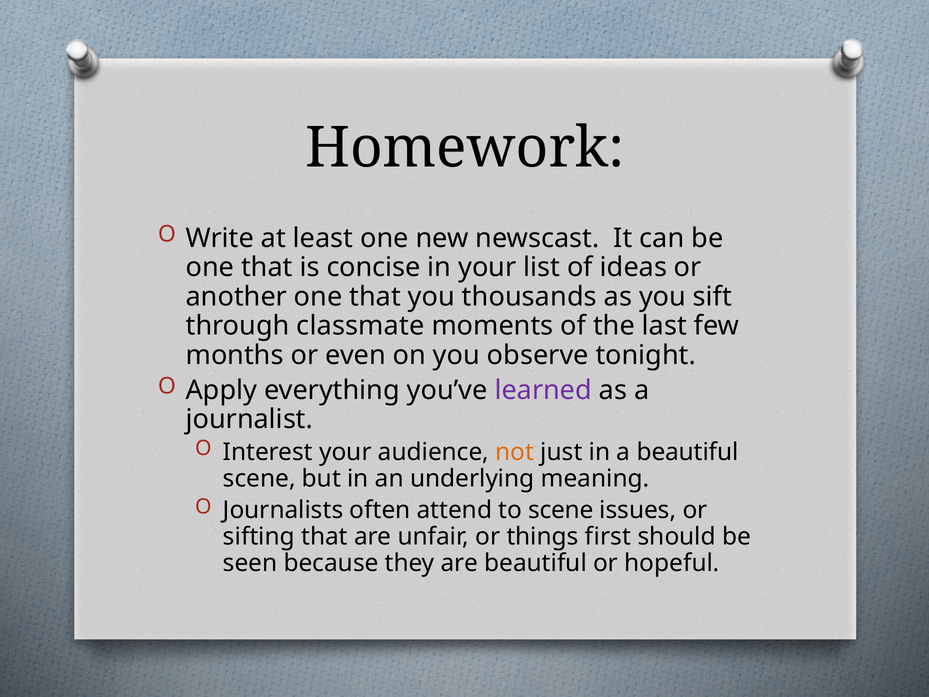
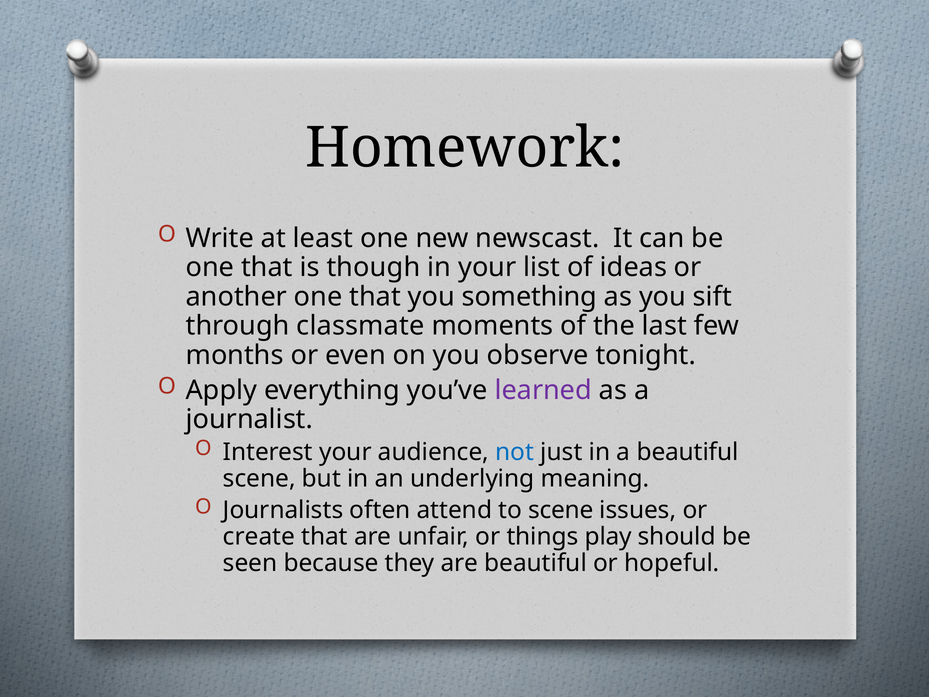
concise: concise -> though
thousands: thousands -> something
not colour: orange -> blue
sifting: sifting -> create
first: first -> play
